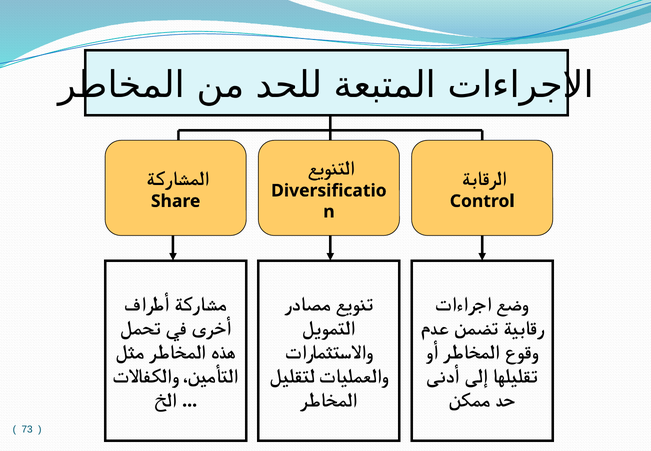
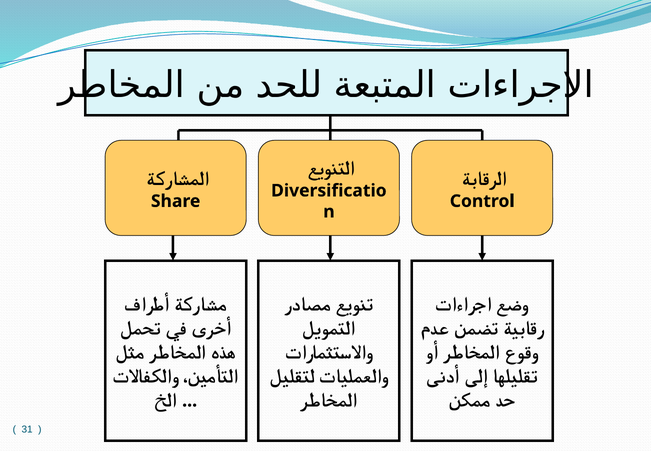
73: 73 -> 31
